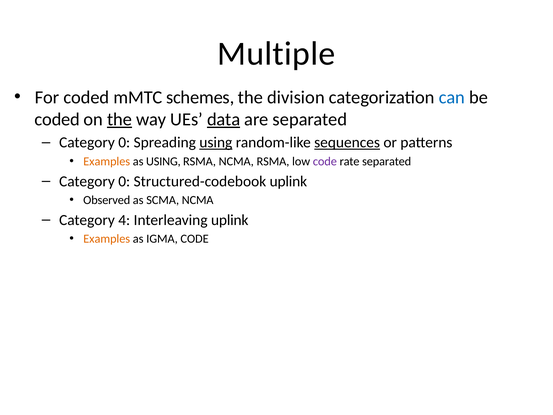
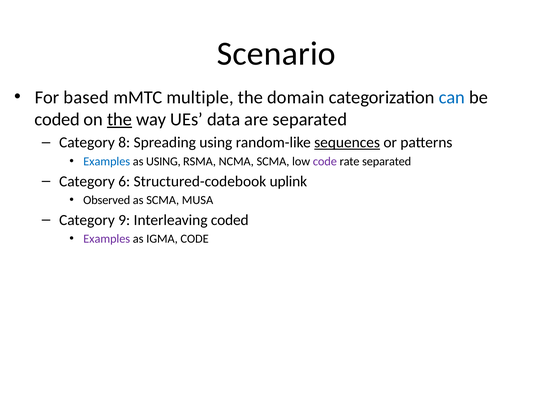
Multiple: Multiple -> Scenario
For coded: coded -> based
schemes: schemes -> multiple
division: division -> domain
data underline: present -> none
0 at (124, 142): 0 -> 8
using at (216, 142) underline: present -> none
Examples at (107, 161) colour: orange -> blue
NCMA RSMA: RSMA -> SCMA
0 at (124, 181): 0 -> 6
SCMA NCMA: NCMA -> MUSA
4: 4 -> 9
Interleaving uplink: uplink -> coded
Examples at (107, 239) colour: orange -> purple
